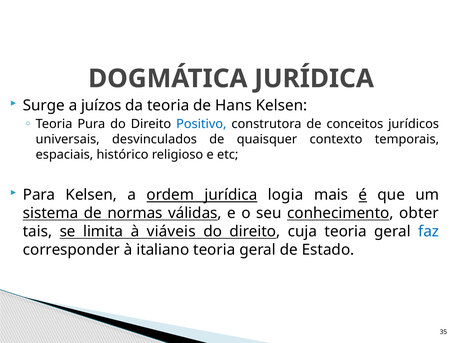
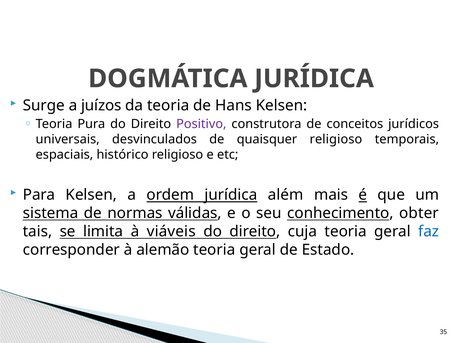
Positivo colour: blue -> purple
quaisquer contexto: contexto -> religioso
logia: logia -> além
italiano: italiano -> alemão
